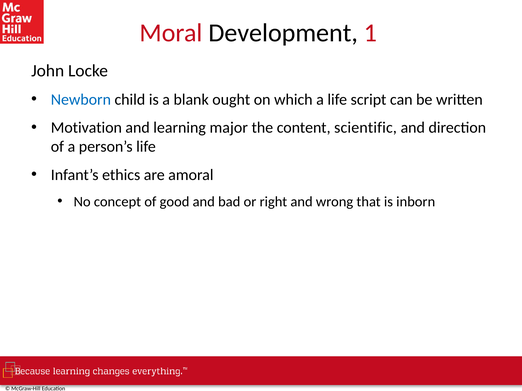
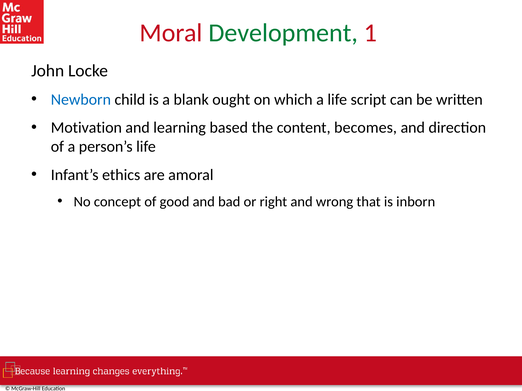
Development colour: black -> green
major: major -> based
scientific: scientific -> becomes
